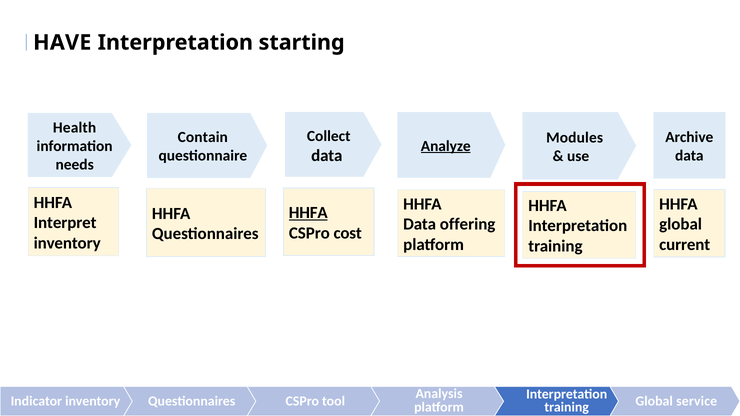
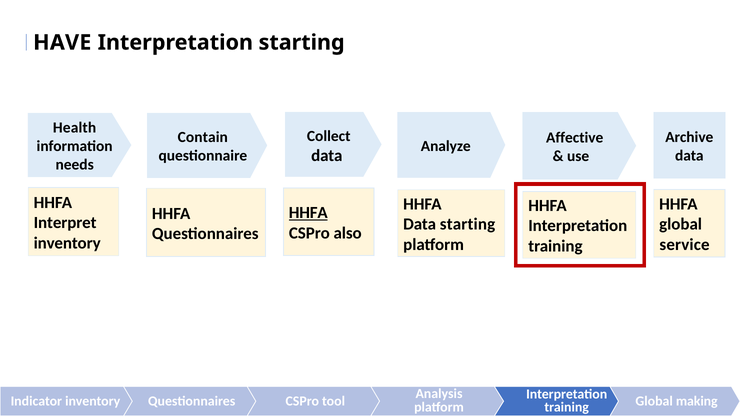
Modules: Modules -> Affective
Analyze underline: present -> none
Data offering: offering -> starting
cost: cost -> also
current: current -> service
service: service -> making
